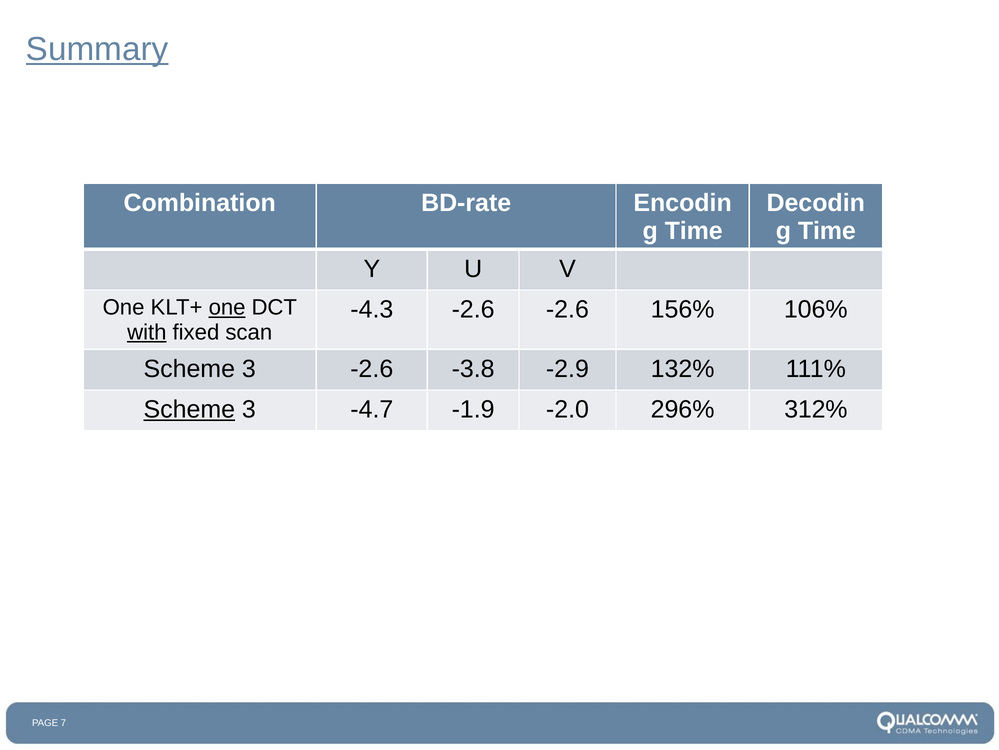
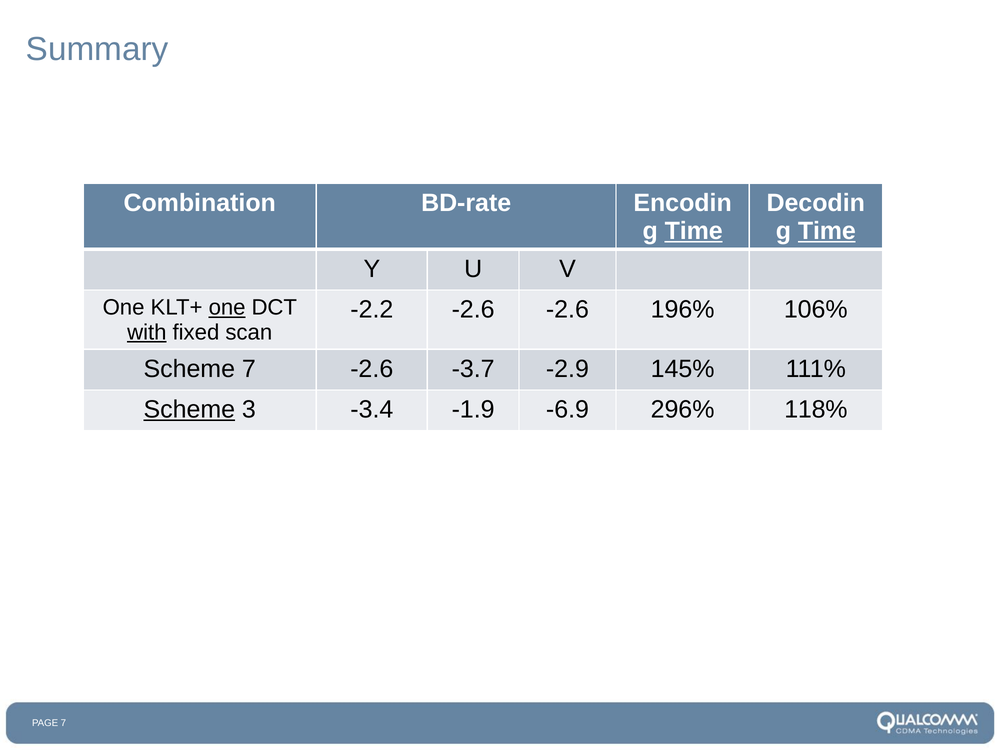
Summary underline: present -> none
Time at (694, 231) underline: none -> present
Time at (827, 231) underline: none -> present
-4.3: -4.3 -> -2.2
156%: 156% -> 196%
3 at (249, 368): 3 -> 7
-3.8: -3.8 -> -3.7
132%: 132% -> 145%
-4.7: -4.7 -> -3.4
-2.0: -2.0 -> -6.9
312%: 312% -> 118%
